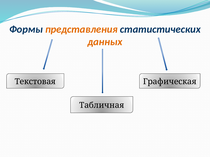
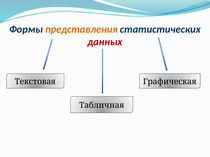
данных colour: orange -> red
